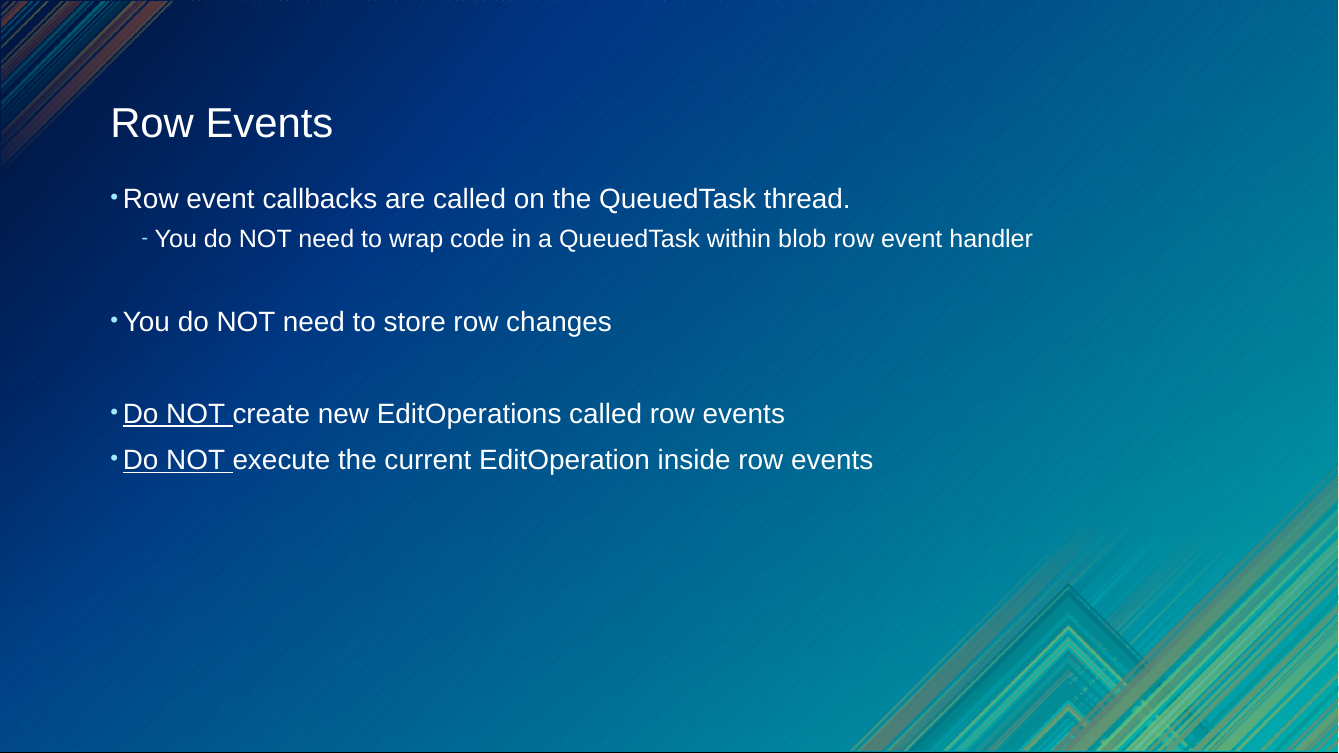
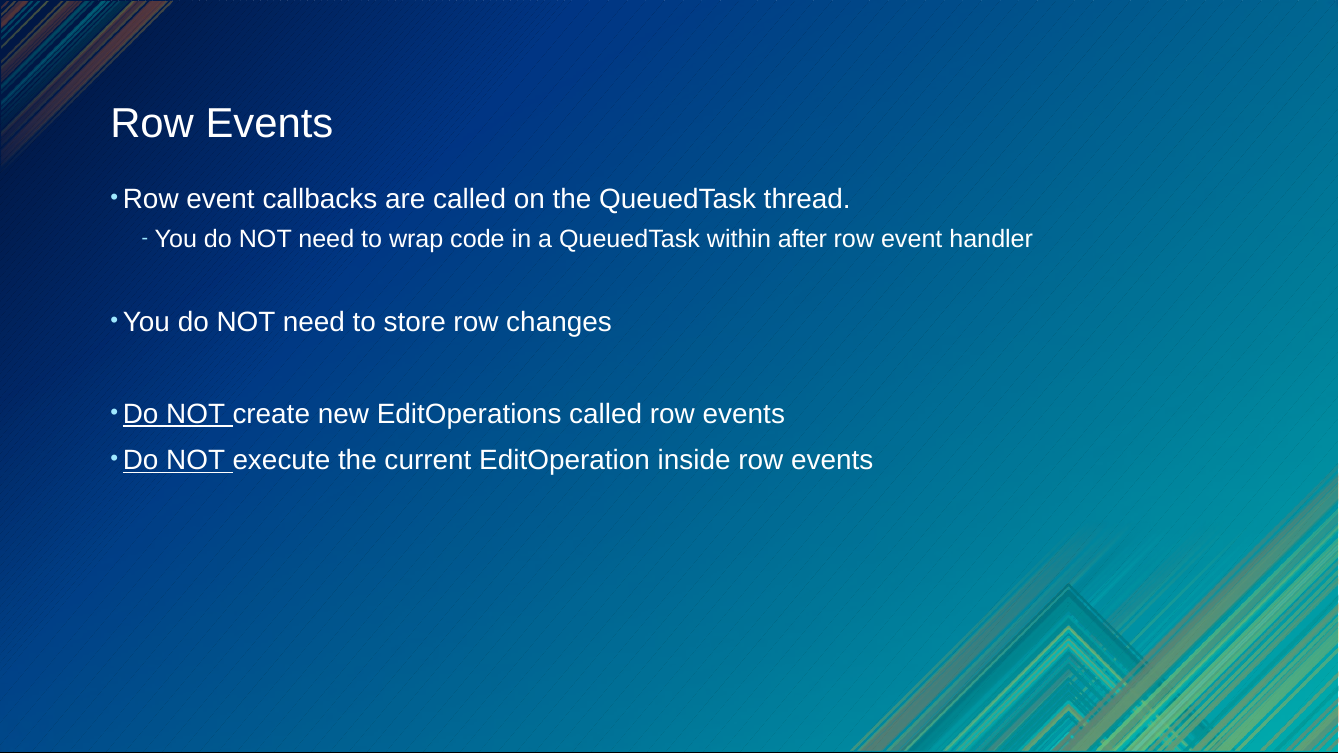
blob: blob -> after
